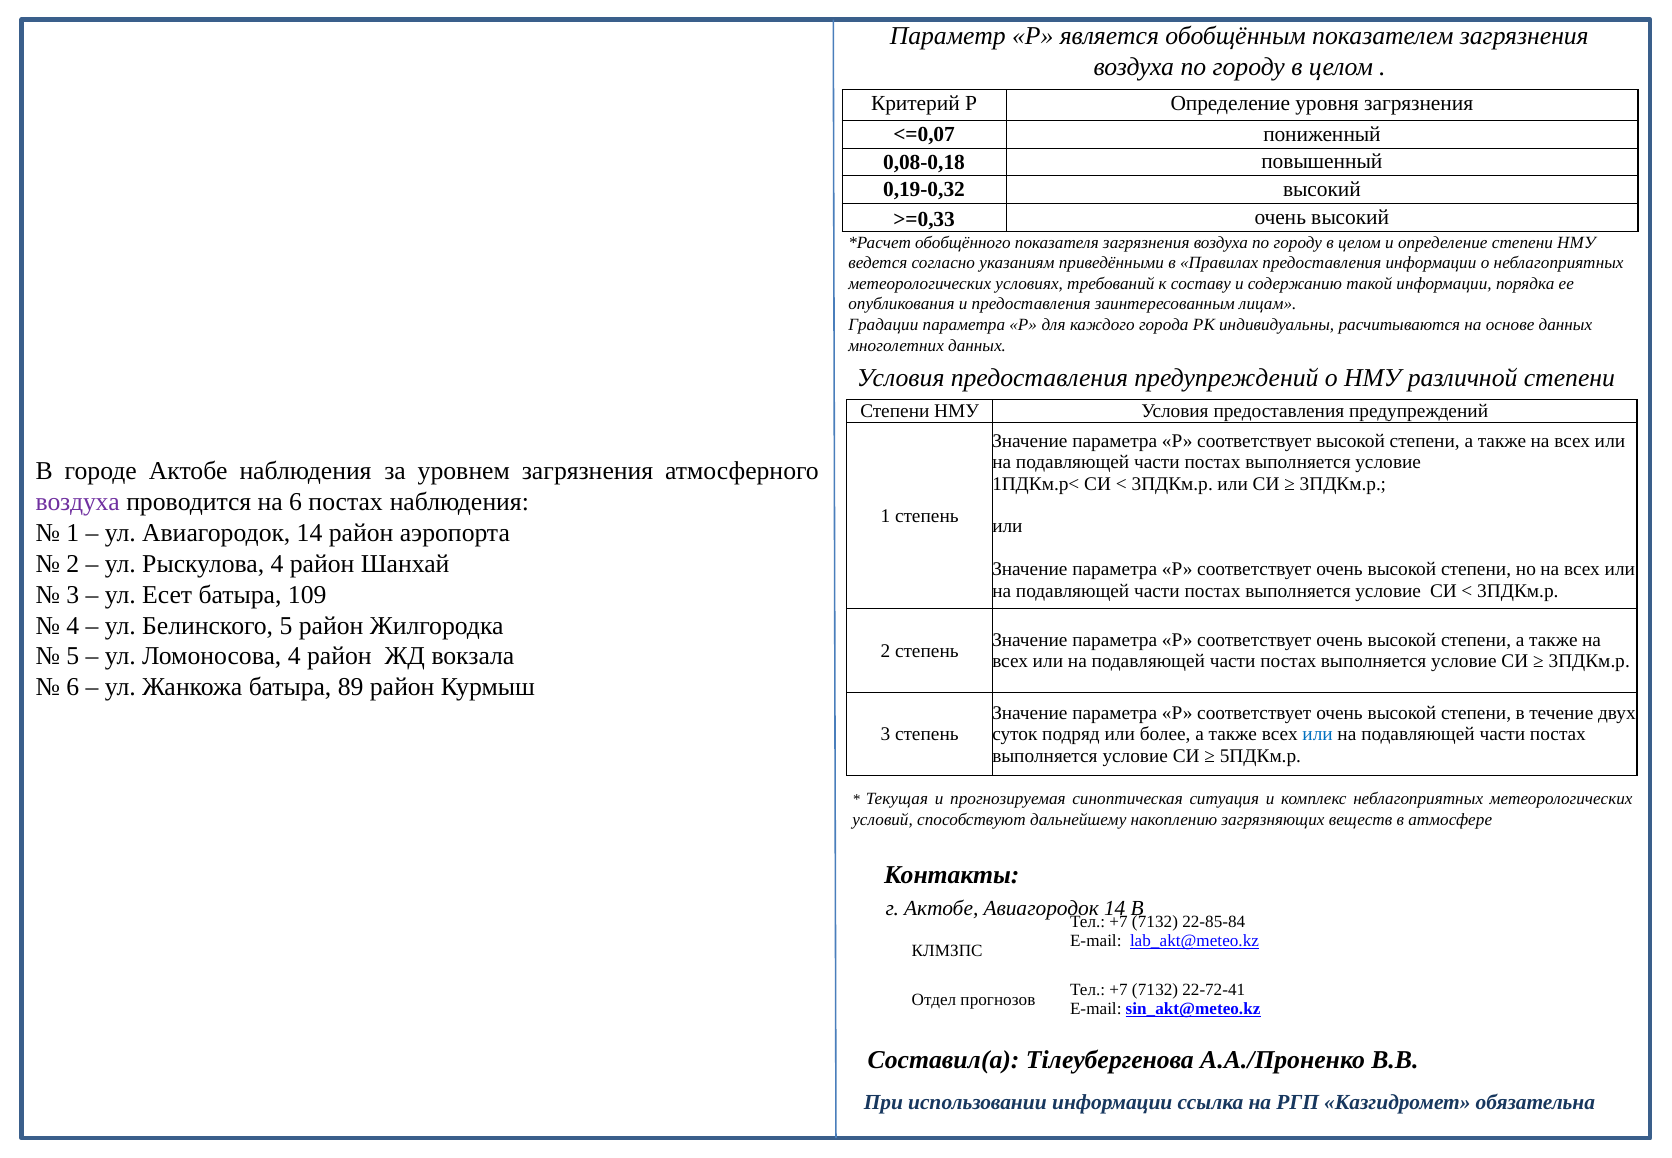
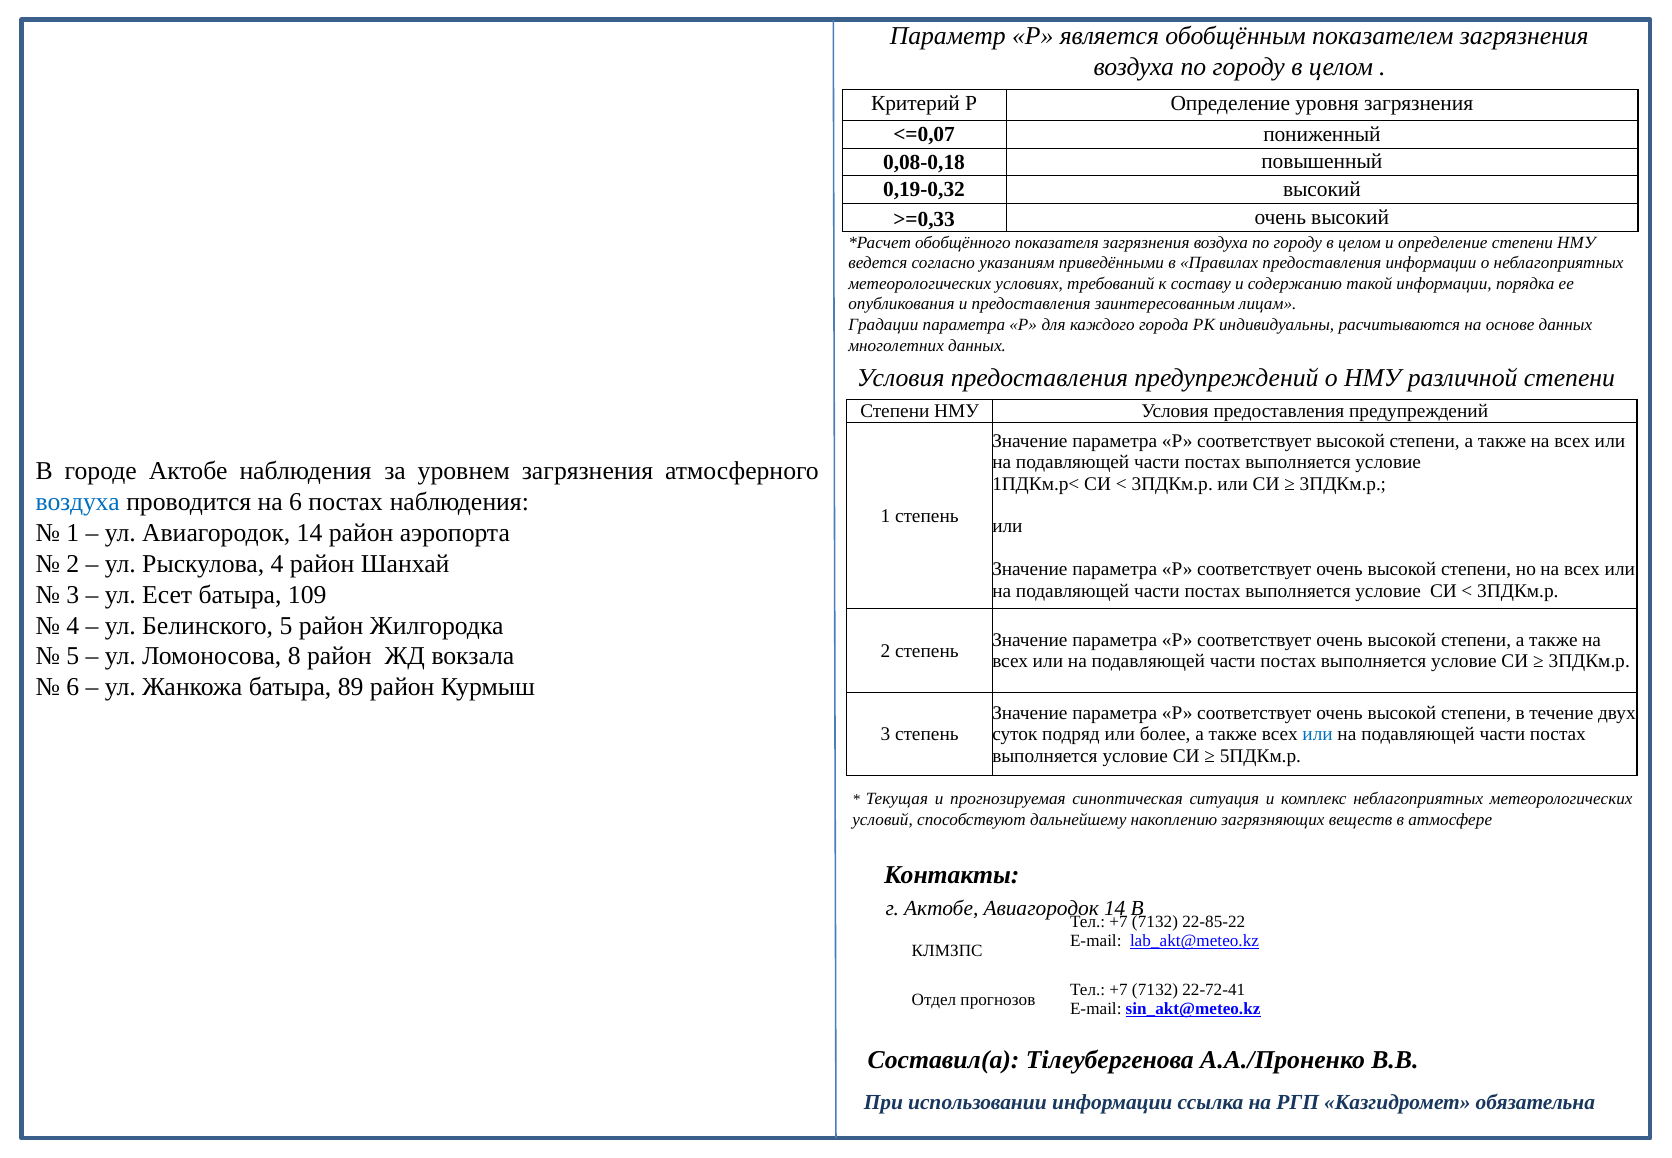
воздуха at (78, 502) colour: purple -> blue
Ломоносова 4: 4 -> 8
22-85-84: 22-85-84 -> 22-85-22
